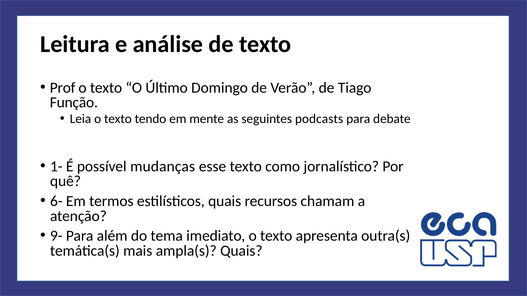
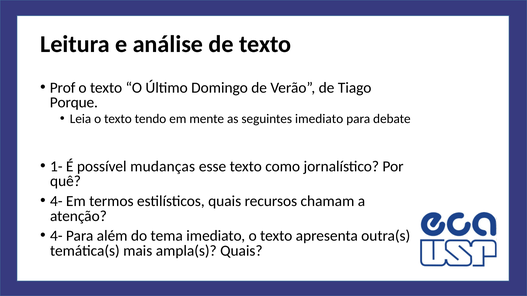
Função: Função -> Porque
seguintes podcasts: podcasts -> imediato
6- at (56, 201): 6- -> 4-
9- at (56, 236): 9- -> 4-
